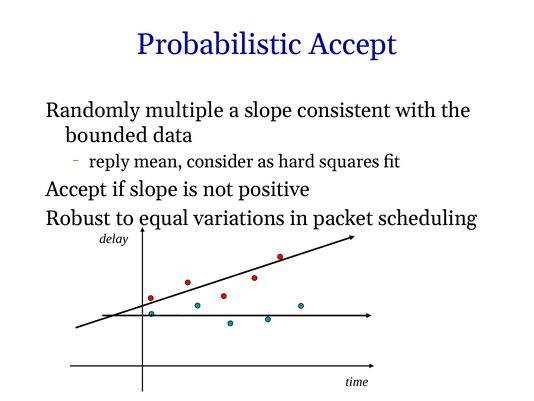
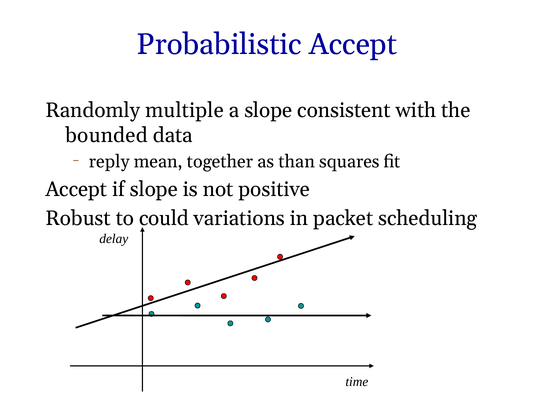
consider: consider -> together
hard: hard -> than
equal: equal -> could
